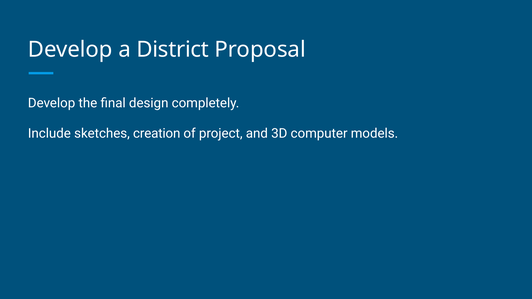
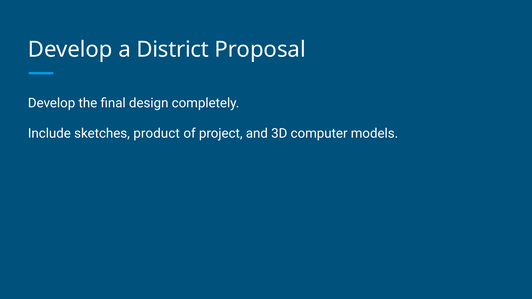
creation: creation -> product
